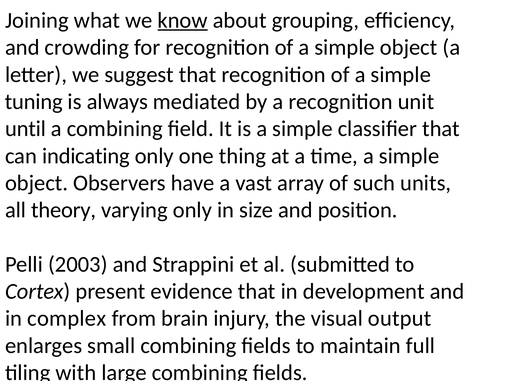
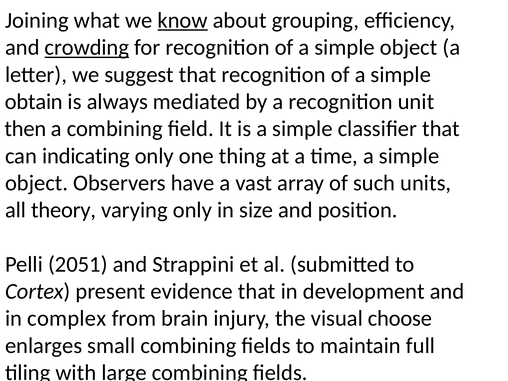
crowding underline: none -> present
tuning: tuning -> obtain
until: until -> then
2003: 2003 -> 2051
output: output -> choose
